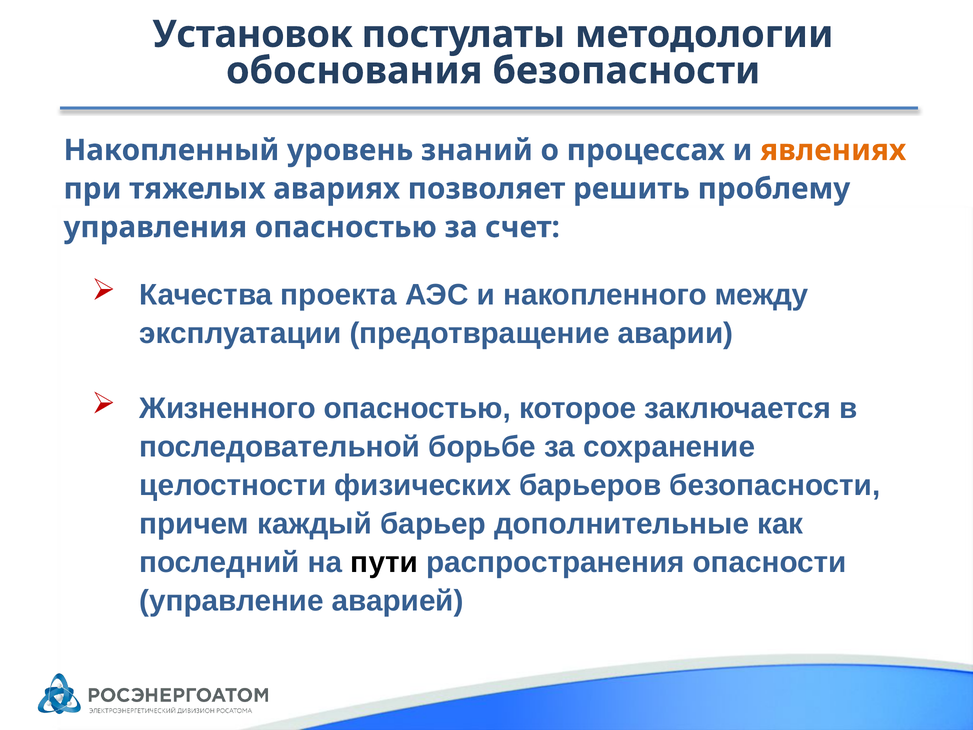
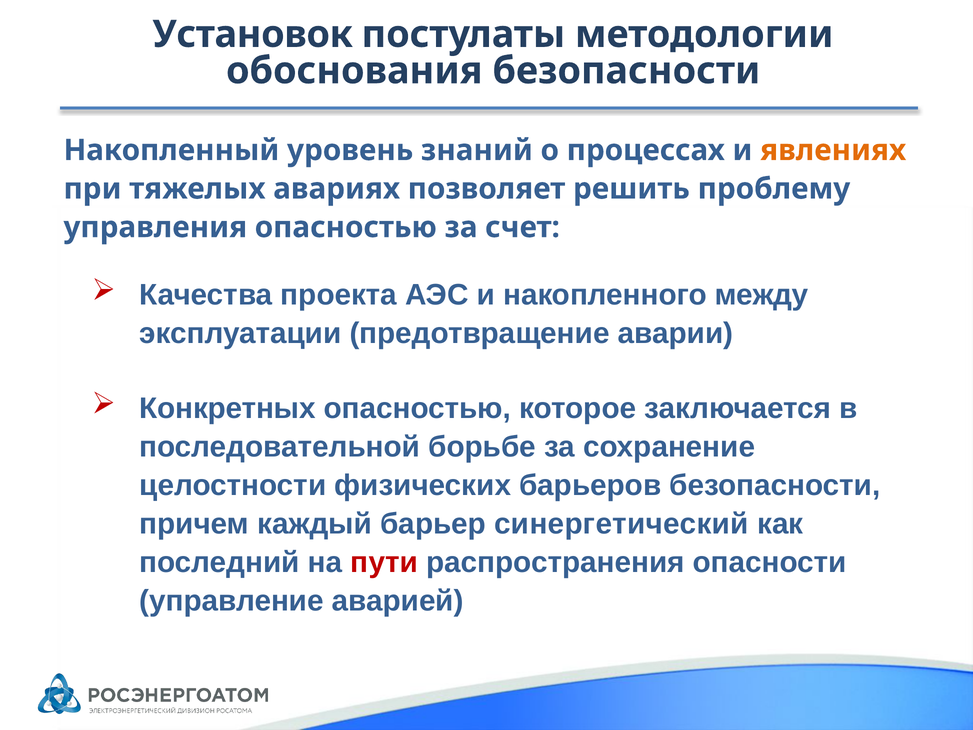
Жизненного: Жизненного -> Конкретных
дополнительные: дополнительные -> синергетический
пути colour: black -> red
